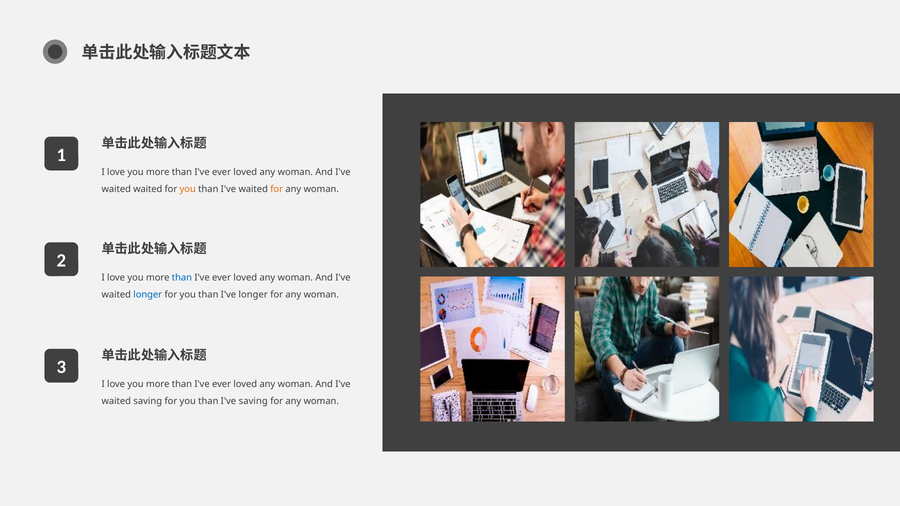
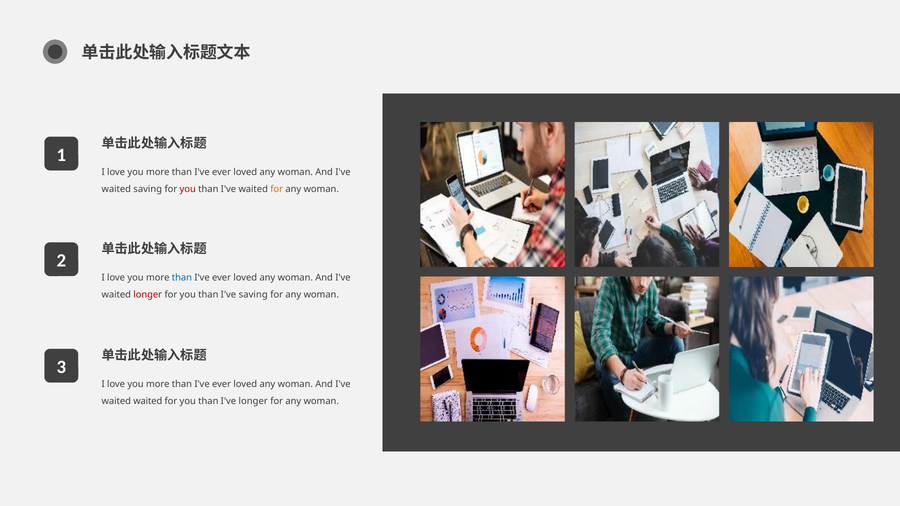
waited waited: waited -> saving
you at (188, 189) colour: orange -> red
longer at (148, 295) colour: blue -> red
I've longer: longer -> saving
waited saving: saving -> waited
I've saving: saving -> longer
